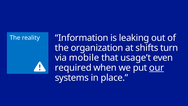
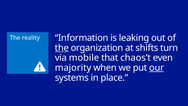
the at (62, 48) underline: none -> present
usage’t: usage’t -> chaos’t
required: required -> majority
